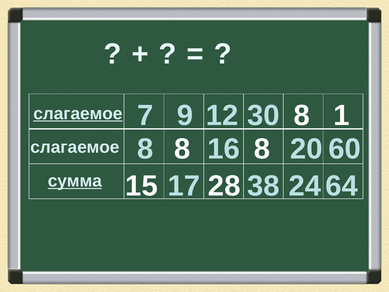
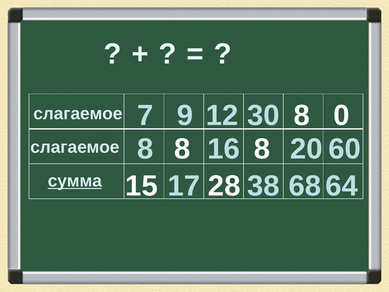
1: 1 -> 0
слагаемое at (78, 113) underline: present -> none
24: 24 -> 68
